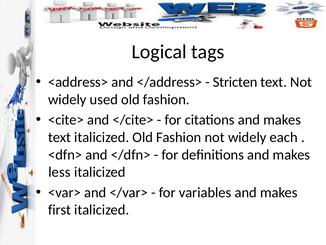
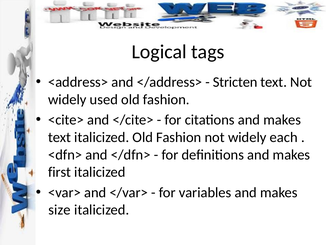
less: less -> first
first: first -> size
